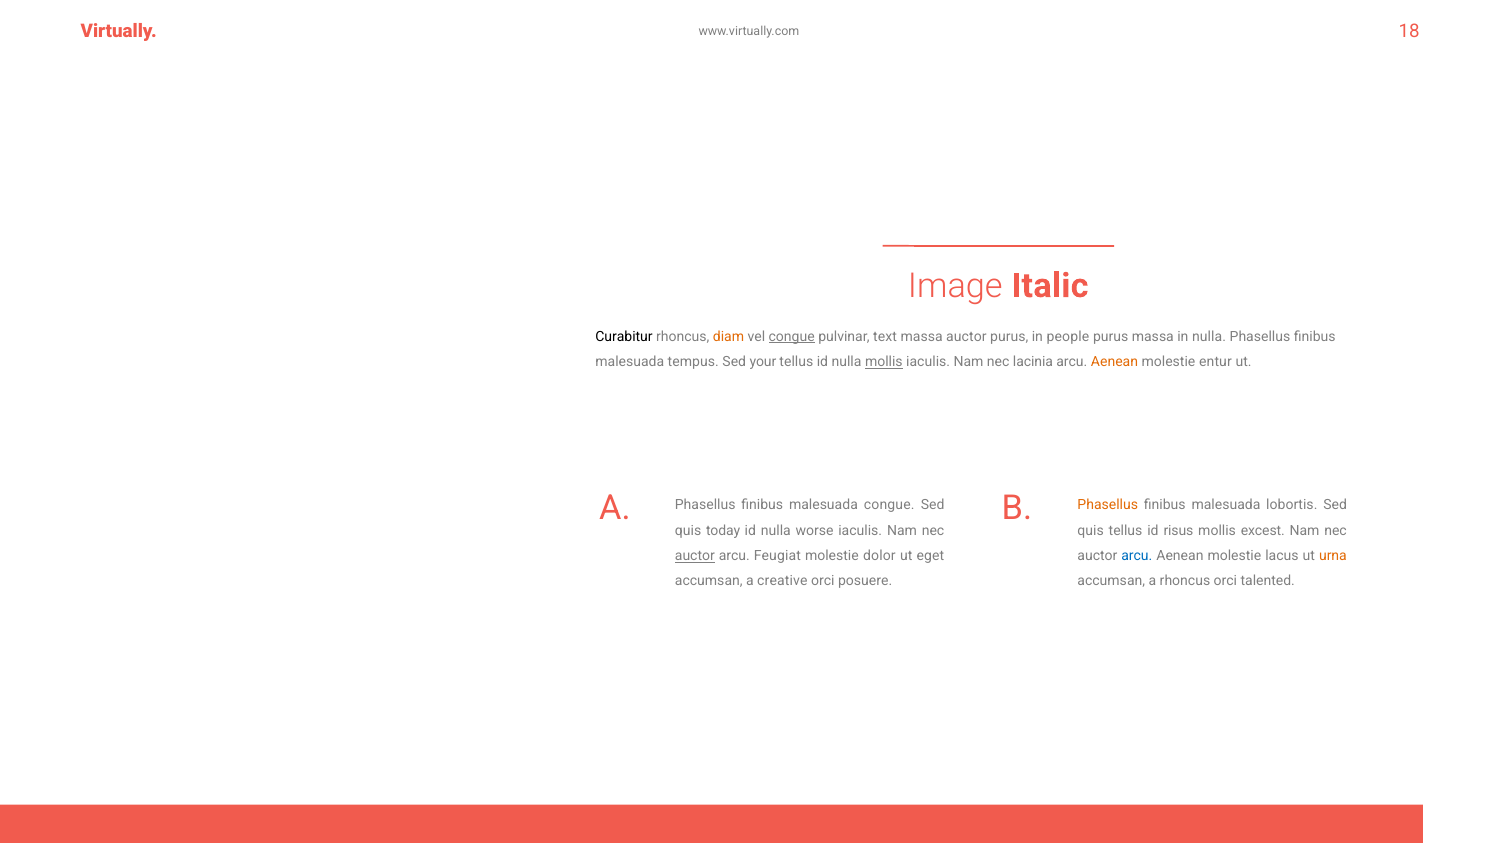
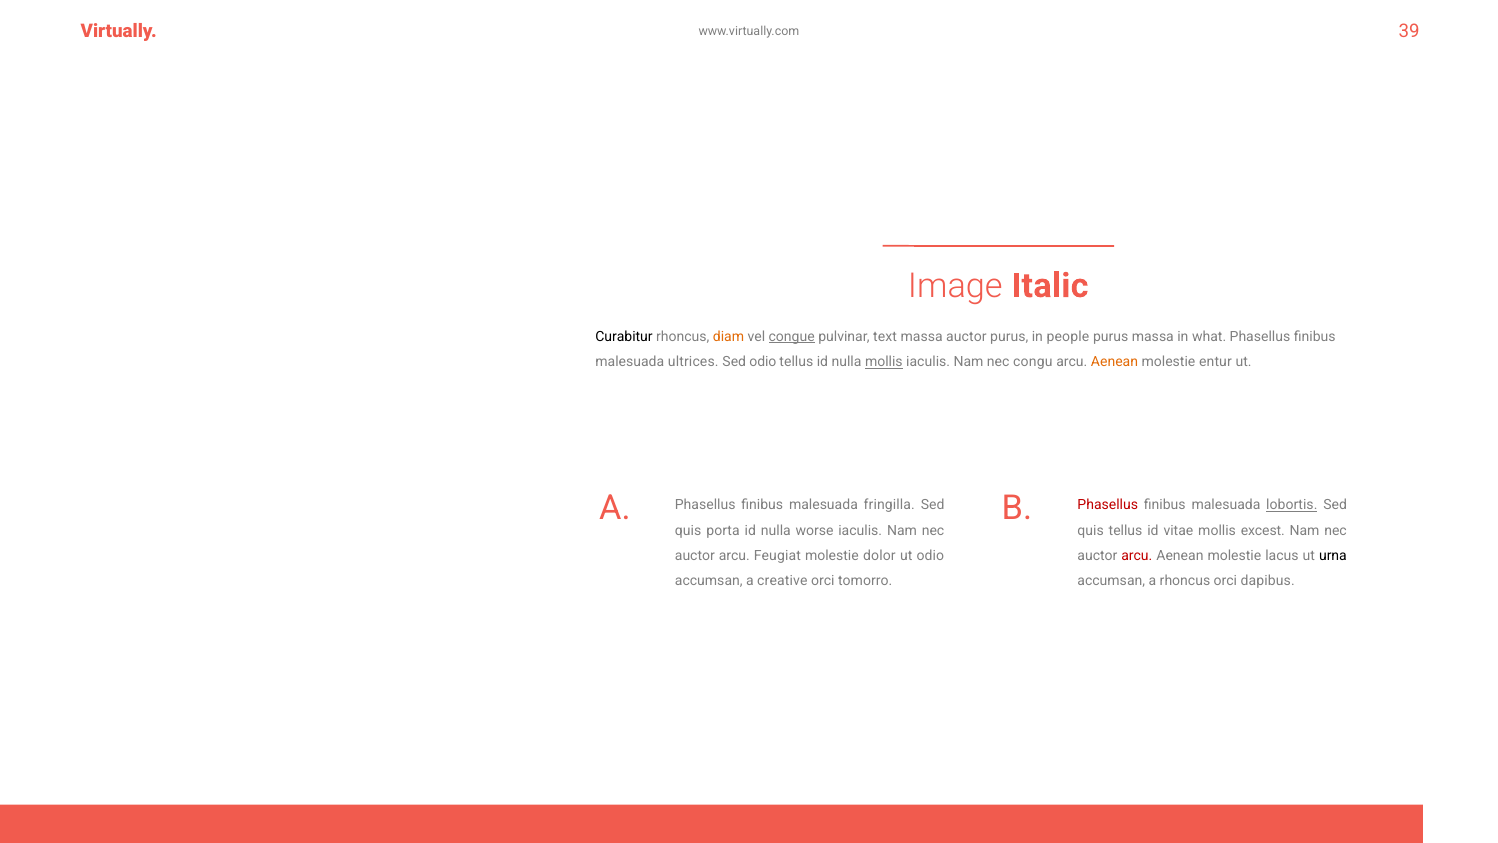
18: 18 -> 39
in nulla: nulla -> what
tempus: tempus -> ultrices
Sed your: your -> odio
lacinia: lacinia -> congu
Phasellus at (1108, 505) colour: orange -> red
lobortis underline: none -> present
malesuada congue: congue -> fringilla
today: today -> porta
risus: risus -> vitae
auctor at (695, 556) underline: present -> none
ut eget: eget -> odio
arcu at (1137, 556) colour: blue -> red
urna colour: orange -> black
posuere: posuere -> tomorro
talented: talented -> dapibus
